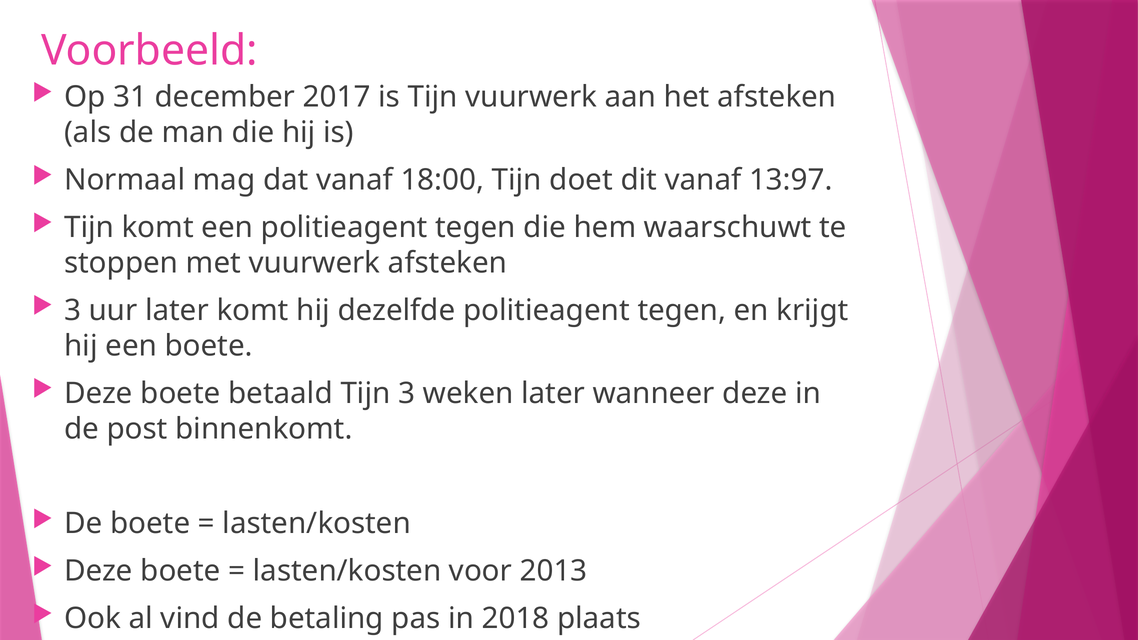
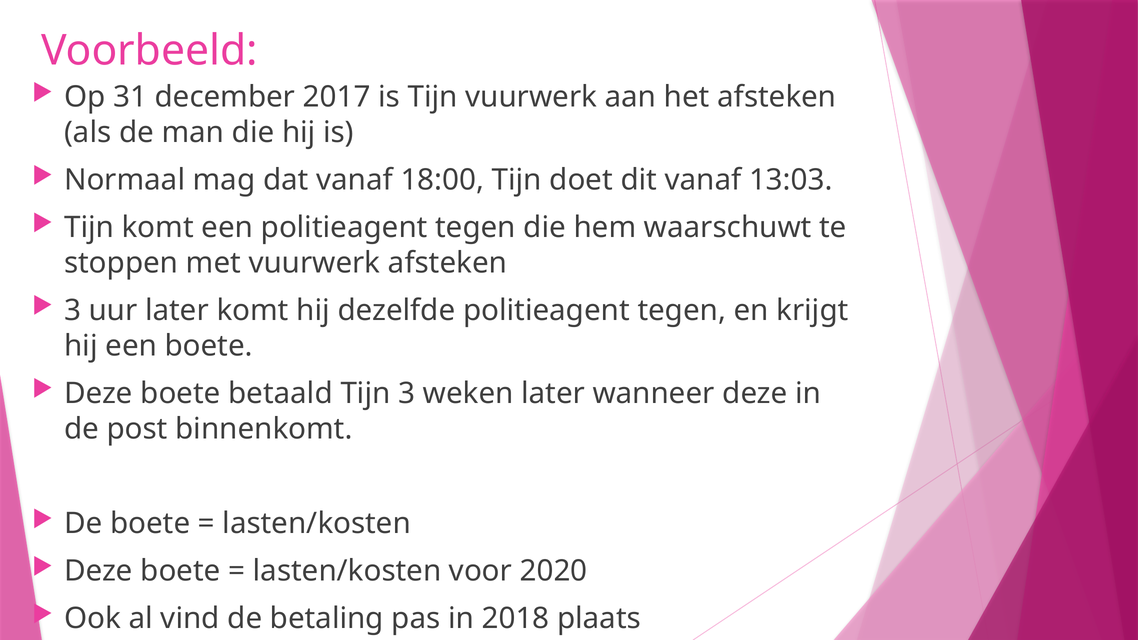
13:97: 13:97 -> 13:03
2013: 2013 -> 2020
